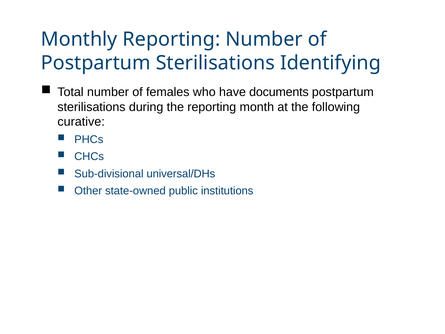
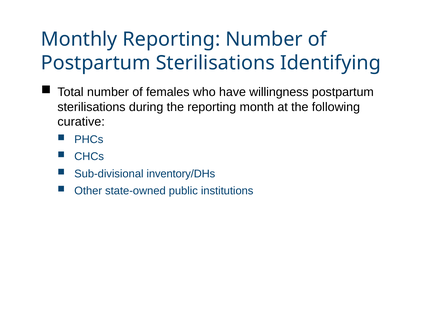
documents: documents -> willingness
universal/DHs: universal/DHs -> inventory/DHs
